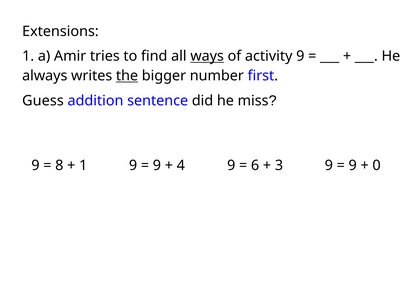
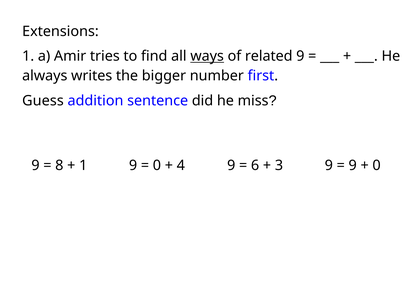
activity: activity -> related
the underline: present -> none
9 at (157, 166): 9 -> 0
